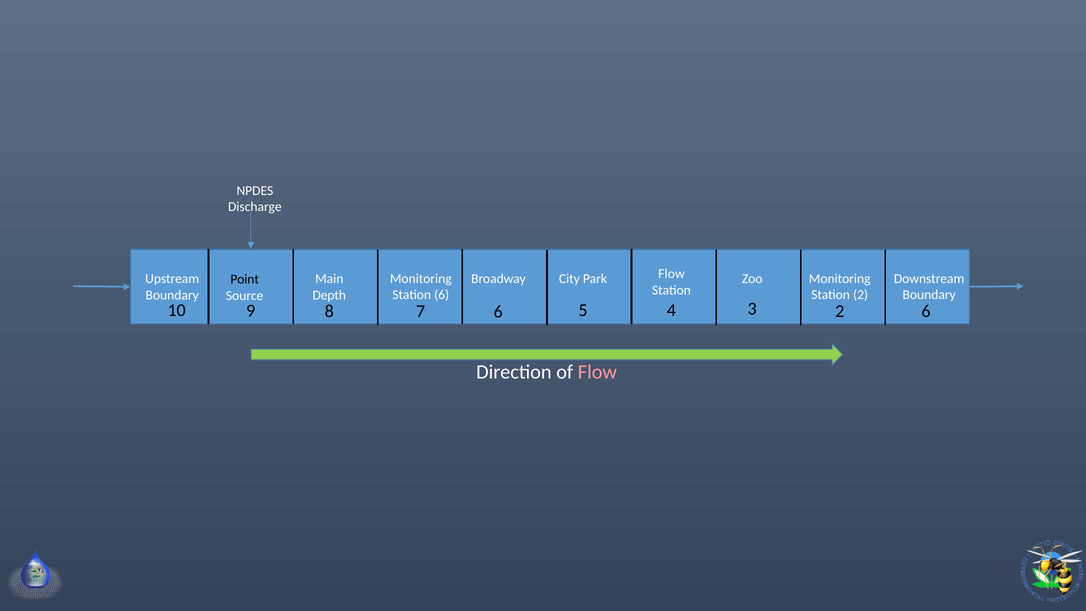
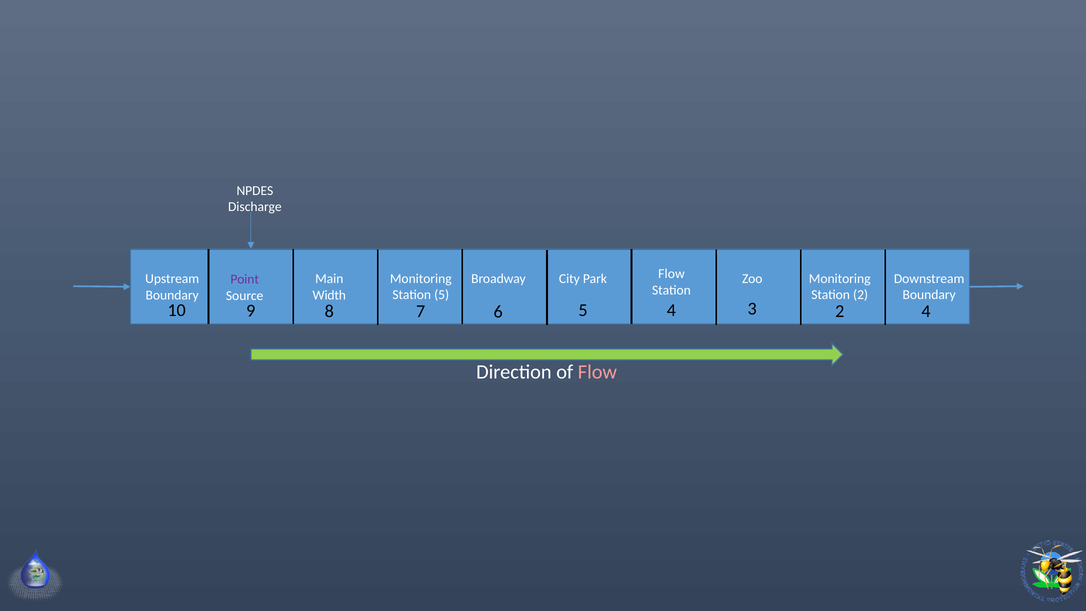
Point colour: black -> purple
Depth: Depth -> Width
Station 6: 6 -> 5
2 6: 6 -> 4
